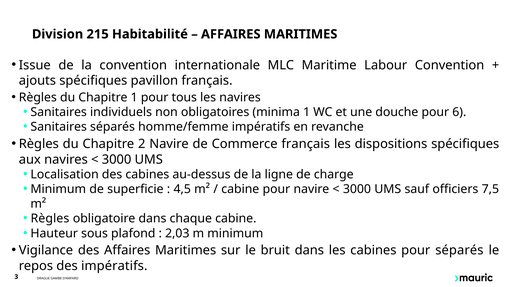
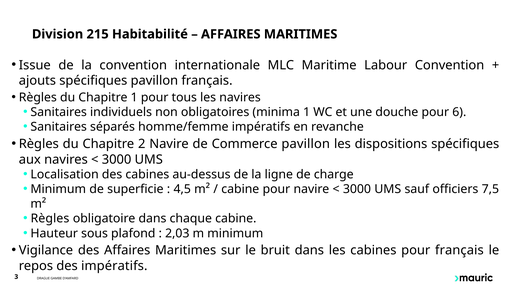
Commerce français: français -> pavillon
pour séparés: séparés -> français
